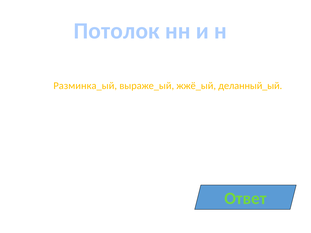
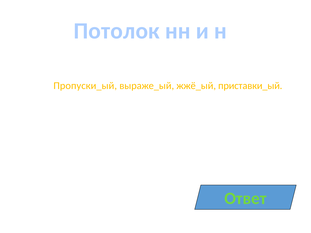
Разминка_ый: Разминка_ый -> Пропуски_ый
деланный_ый: деланный_ый -> приставки_ый
